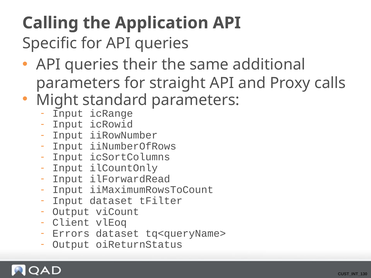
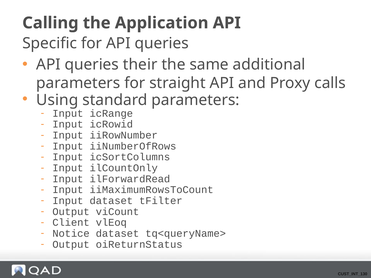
Might: Might -> Using
Errors: Errors -> Notice
